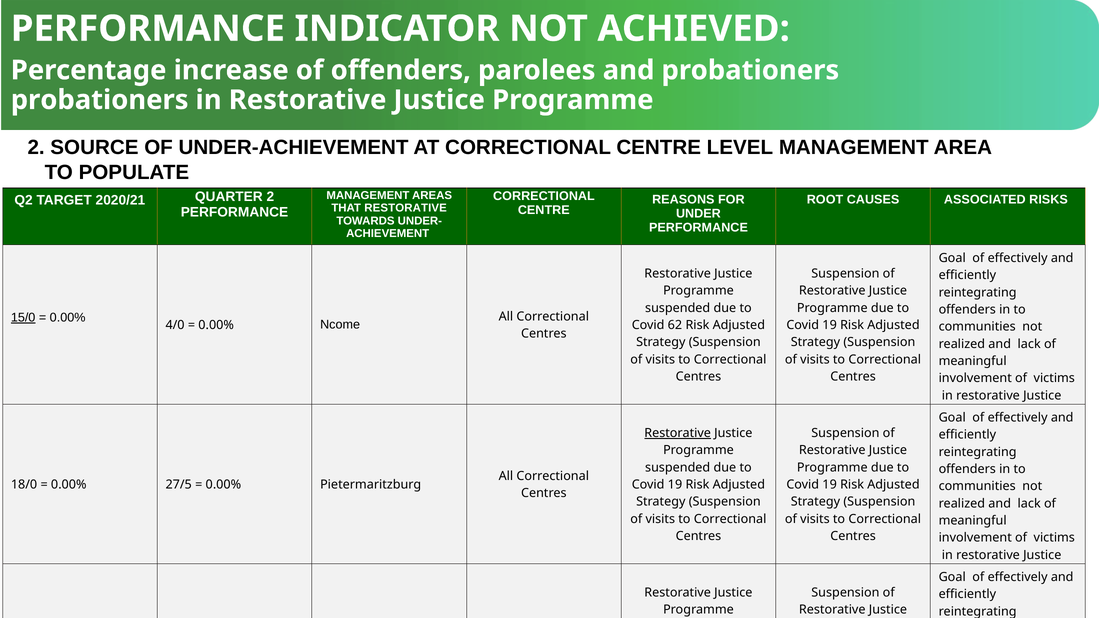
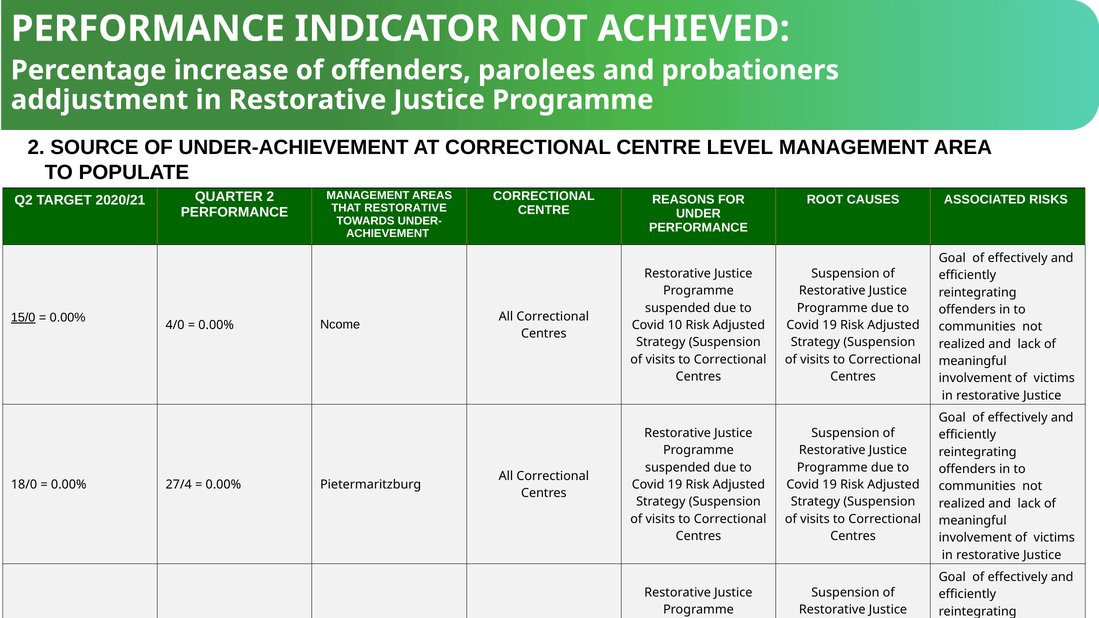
probationers at (100, 100): probationers -> addjustment
62: 62 -> 10
Restorative at (678, 433) underline: present -> none
27/5: 27/5 -> 27/4
